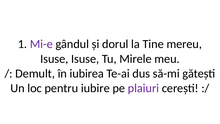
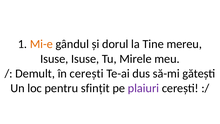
Mi-e colour: purple -> orange
în iubirea: iubirea -> cerești
iubire: iubire -> sfințit
